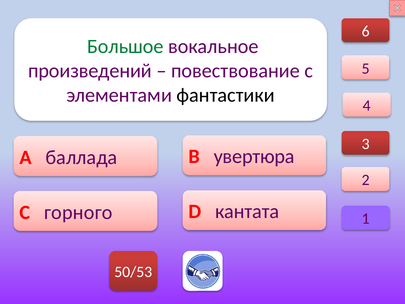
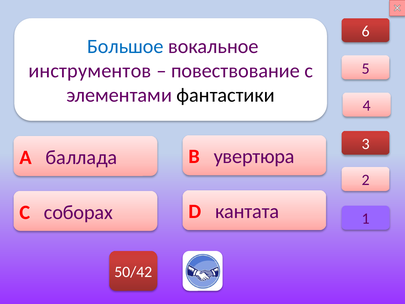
Большое colour: green -> blue
произведений: произведений -> инструментов
горного: горного -> соборах
50/53: 50/53 -> 50/42
